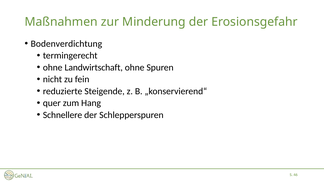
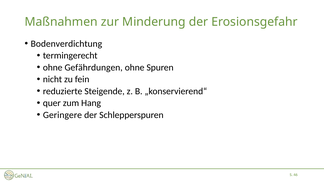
Landwirtschaft: Landwirtschaft -> Gefährdungen
Schnellere: Schnellere -> Geringere
